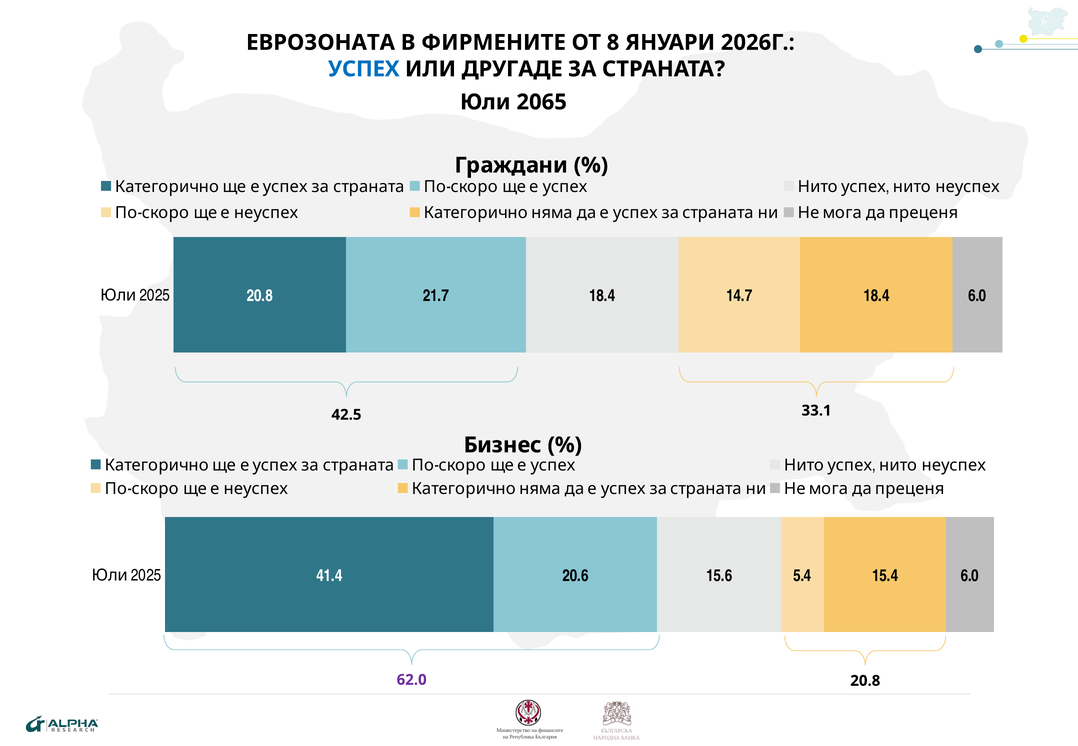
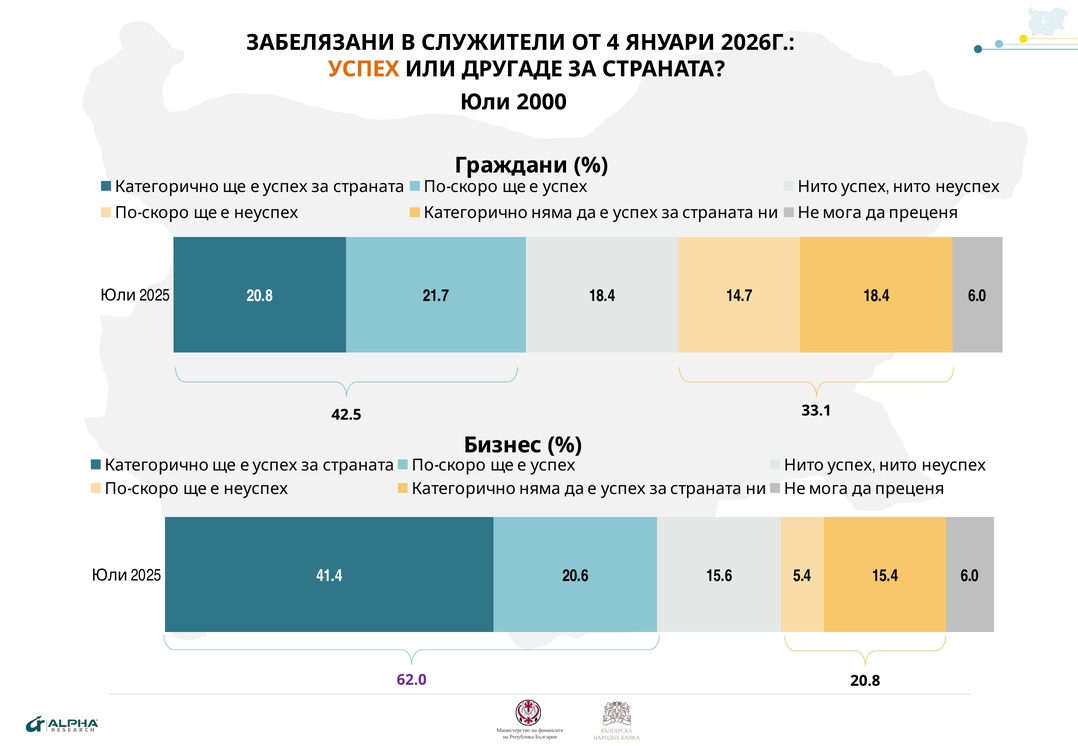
ЕВРОЗОНАТА: ЕВРОЗОНАТА -> ЗАБЕЛЯЗАНИ
ФИРМЕНИТЕ: ФИРМЕНИТЕ -> СЛУЖИТЕЛИ
8: 8 -> 4
УСПЕХ at (364, 69) colour: blue -> orange
2065: 2065 -> 2000
